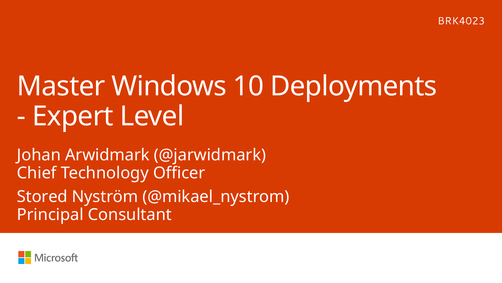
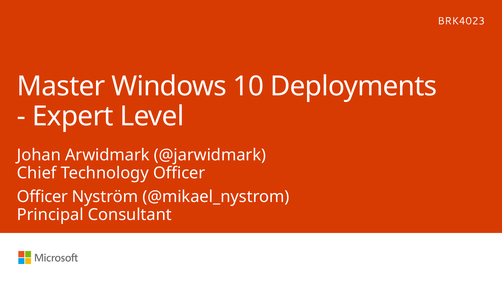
Stored at (42, 196): Stored -> Officer
